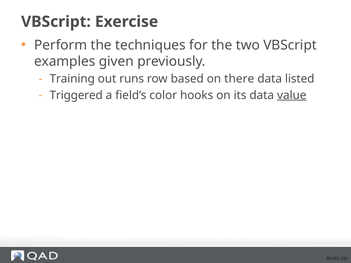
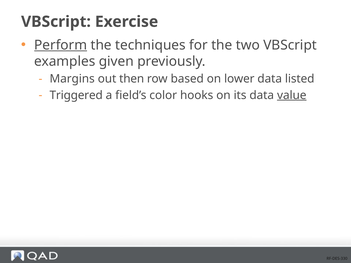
Perform underline: none -> present
Training: Training -> Margins
runs: runs -> then
there: there -> lower
